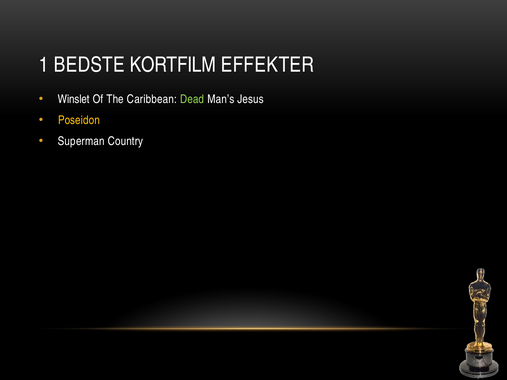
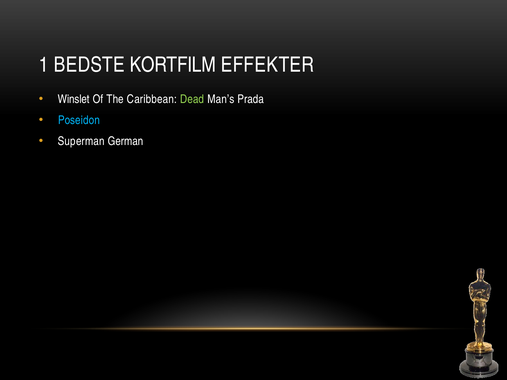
Jesus: Jesus -> Prada
Poseidon colour: yellow -> light blue
Country: Country -> German
